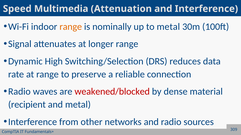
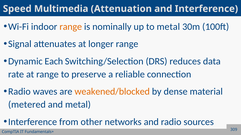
High: High -> Each
weakened/blocked colour: red -> orange
recipient: recipient -> metered
